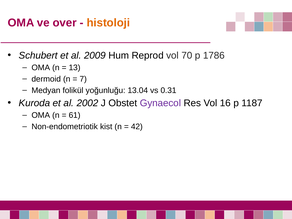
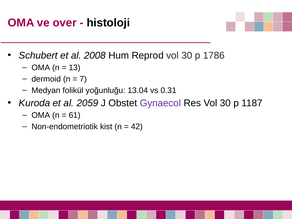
histoloji colour: orange -> black
2009: 2009 -> 2008
Reprod vol 70: 70 -> 30
2002: 2002 -> 2059
Res Vol 16: 16 -> 30
